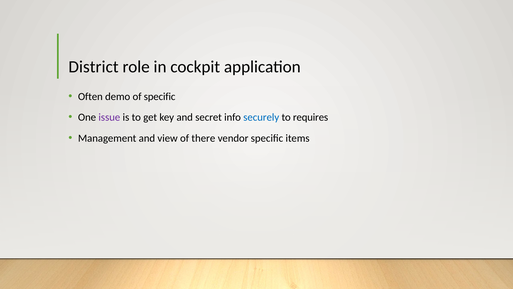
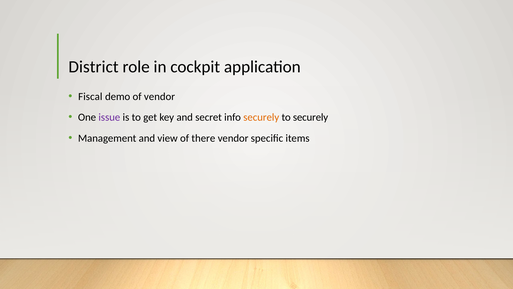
Often: Often -> Fiscal
of specific: specific -> vendor
securely at (261, 117) colour: blue -> orange
to requires: requires -> securely
